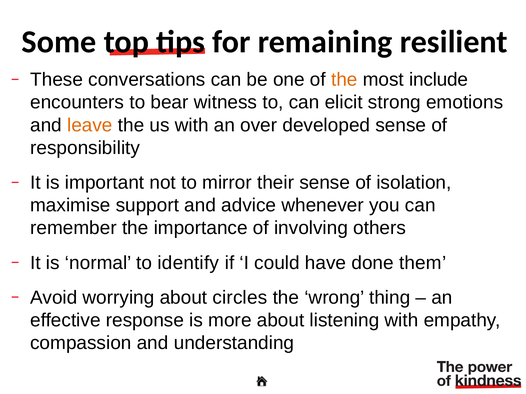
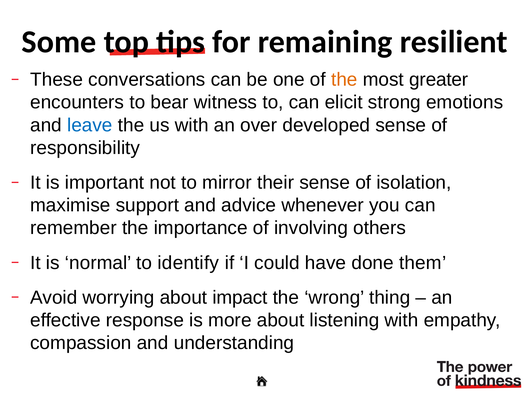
include: include -> greater
leave colour: orange -> blue
circles: circles -> impact
